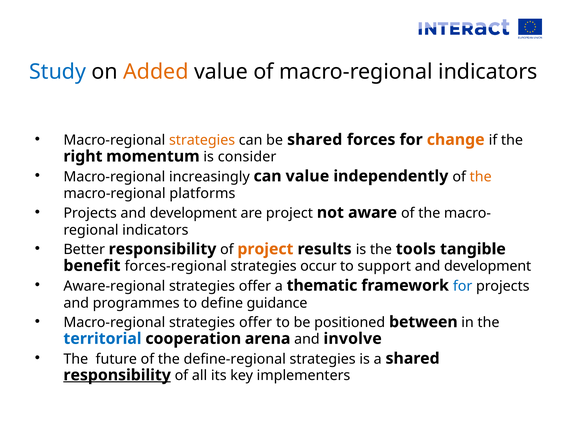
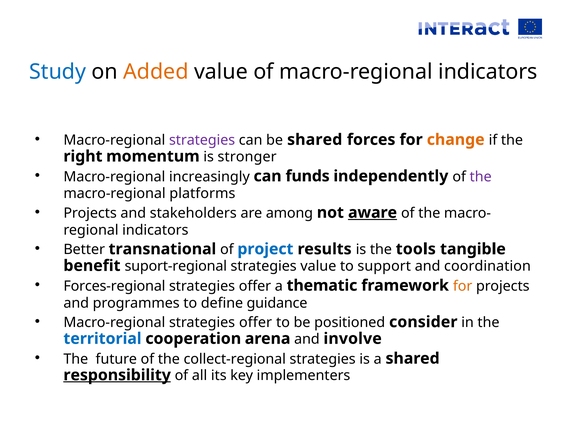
strategies at (202, 140) colour: orange -> purple
consider: consider -> stronger
can value: value -> funds
the at (481, 177) colour: orange -> purple
Projects and development: development -> stakeholders
are project: project -> among
aware underline: none -> present
Better responsibility: responsibility -> transnational
project at (265, 249) colour: orange -> blue
forces-regional: forces-regional -> suport-regional
strategies occur: occur -> value
development at (488, 266): development -> coordination
Aware-regional: Aware-regional -> Forces-regional
for at (463, 286) colour: blue -> orange
between: between -> consider
define-regional: define-regional -> collect-regional
